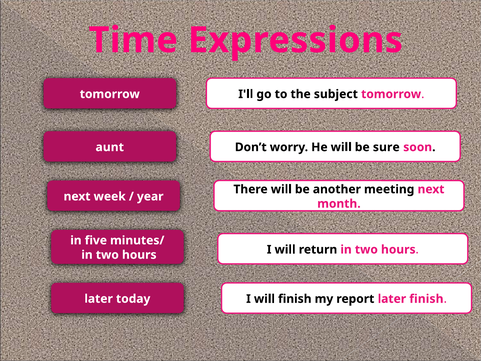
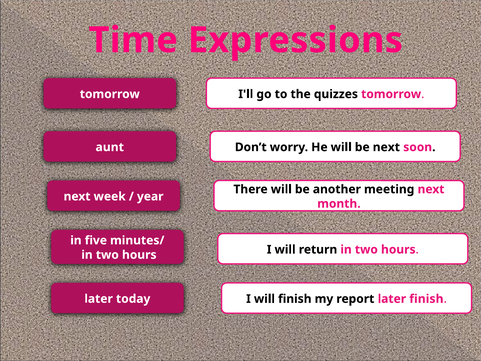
subject: subject -> quizzes
be sure: sure -> next
